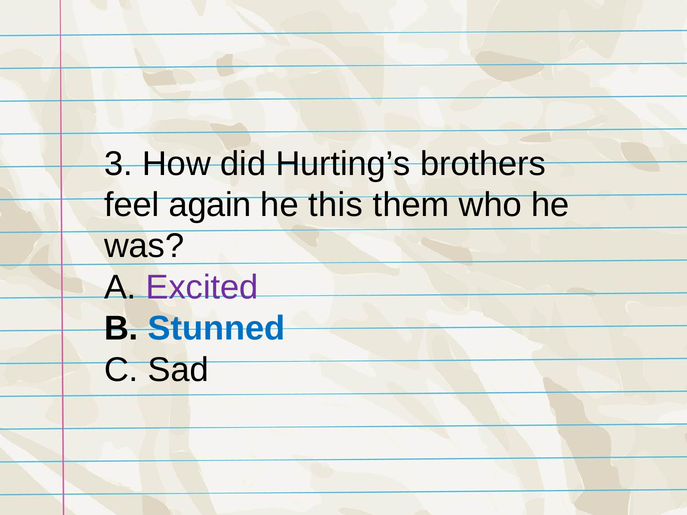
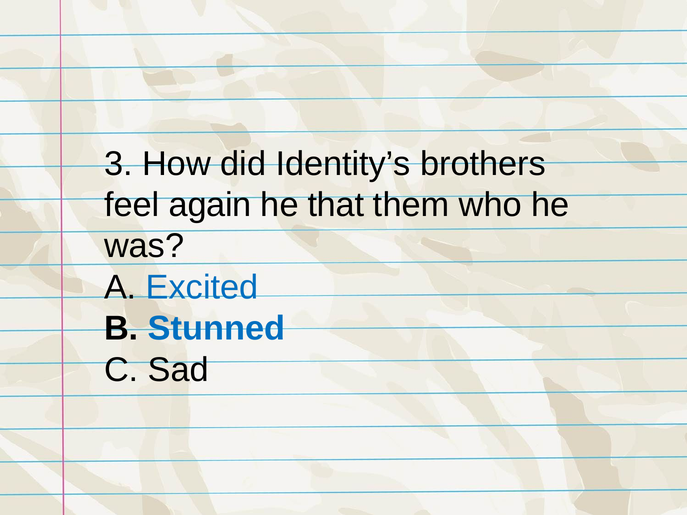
Hurting’s: Hurting’s -> Identity’s
this: this -> that
Excited colour: purple -> blue
